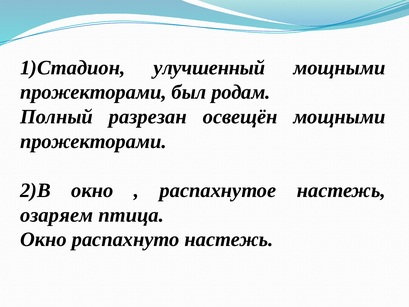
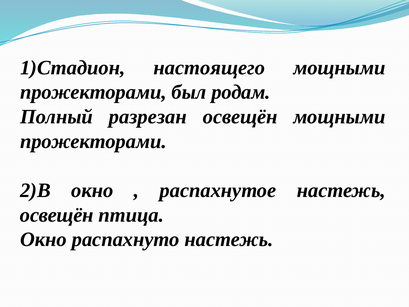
улучшенный: улучшенный -> настоящего
озаряем at (57, 215): озаряем -> освещён
